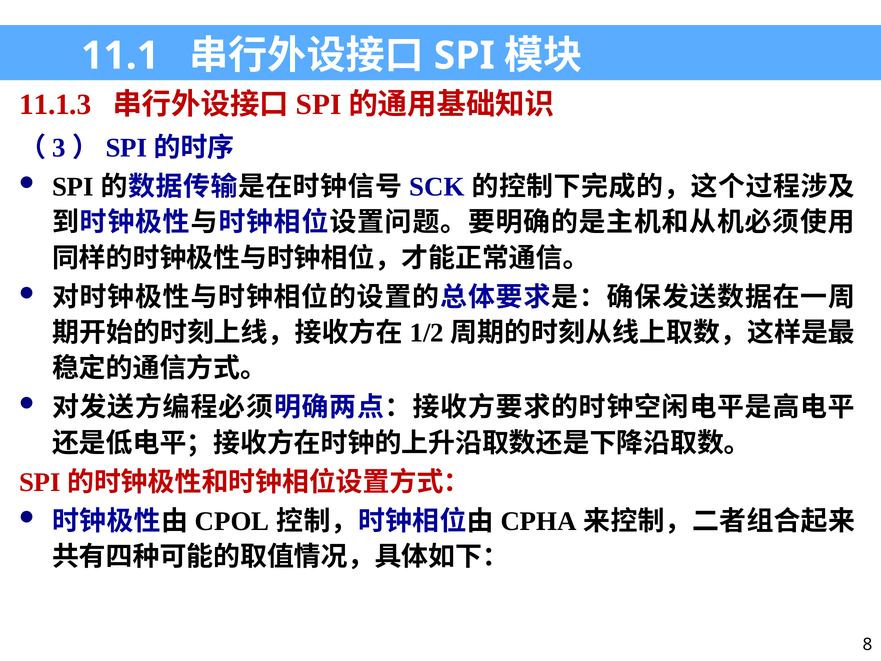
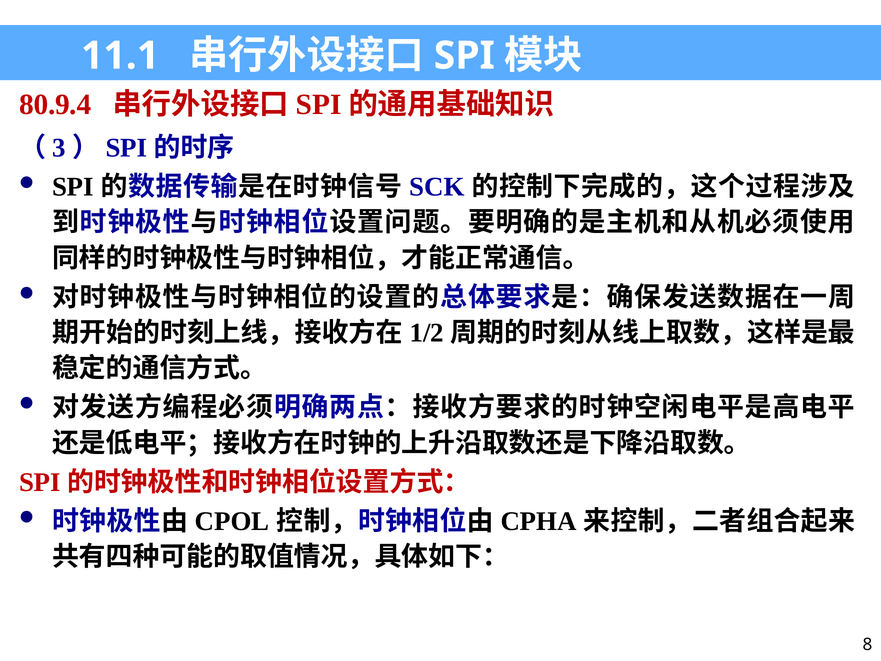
11.1.3: 11.1.3 -> 80.9.4
